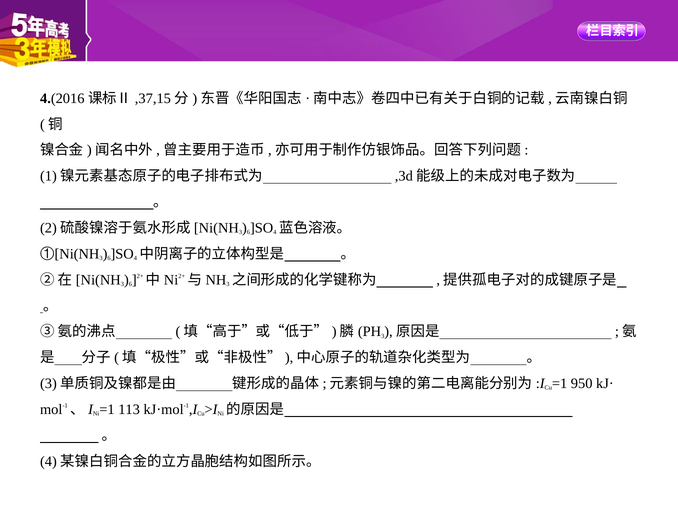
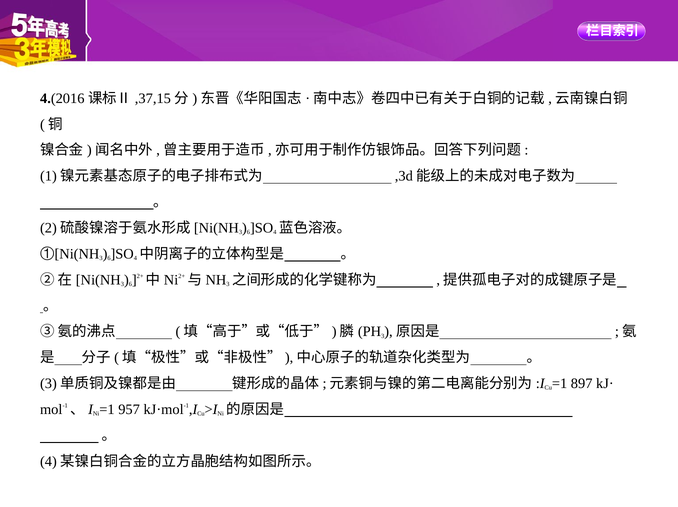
950: 950 -> 897
113: 113 -> 957
